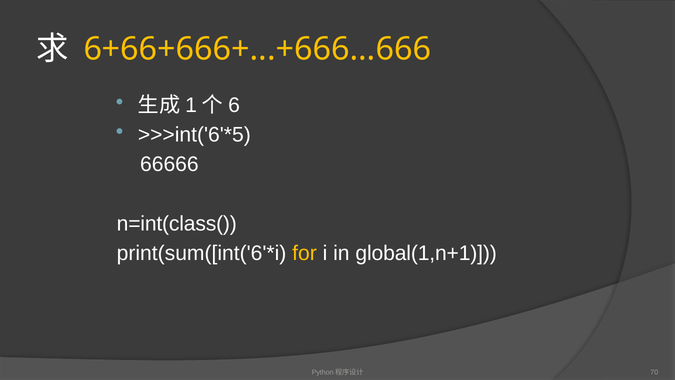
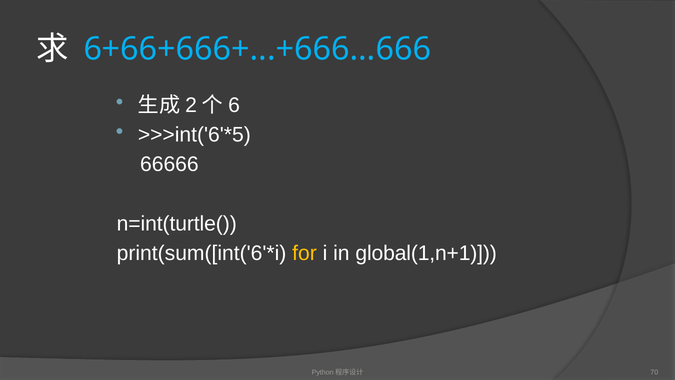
6+66+666+...+666...666 colour: yellow -> light blue
1: 1 -> 2
n=int(class(: n=int(class( -> n=int(turtle(
